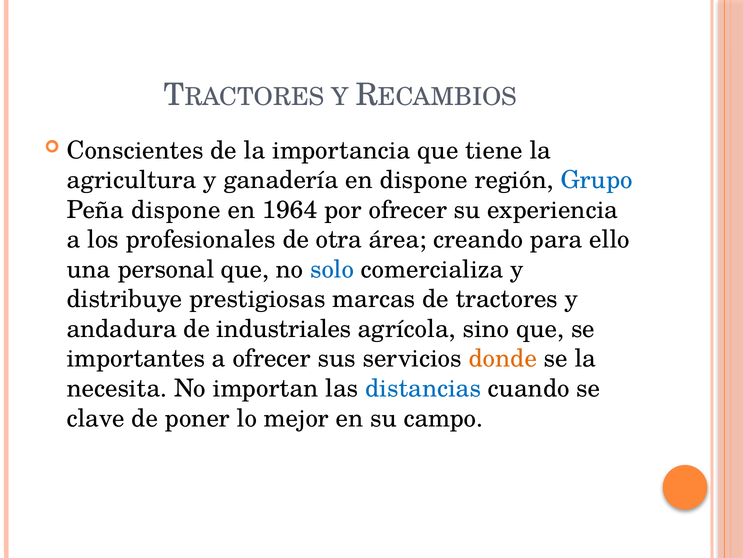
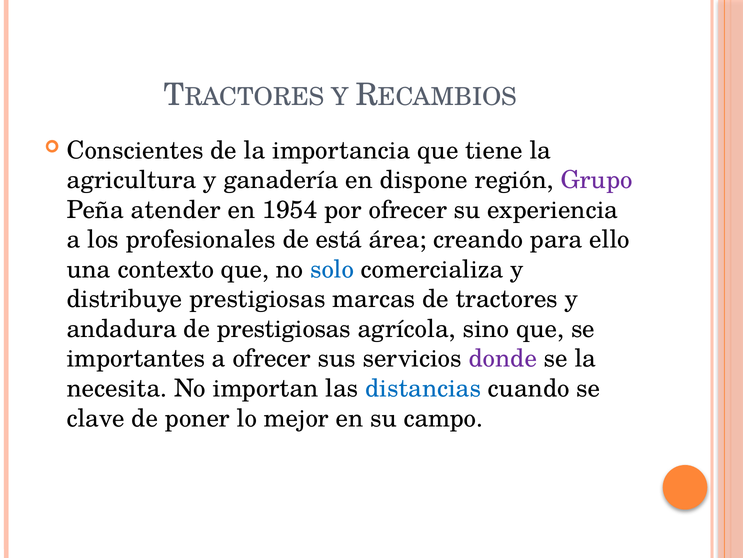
Grupo colour: blue -> purple
Peña dispone: dispone -> atender
1964: 1964 -> 1954
otra: otra -> está
personal: personal -> contexto
de industriales: industriales -> prestigiosas
donde colour: orange -> purple
